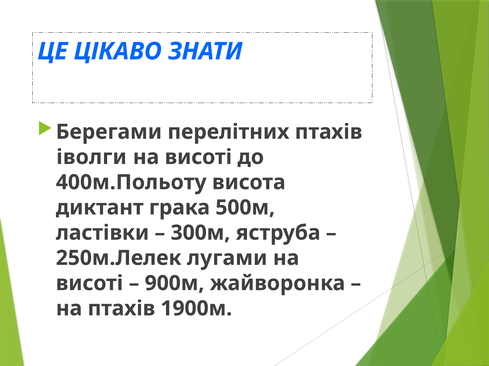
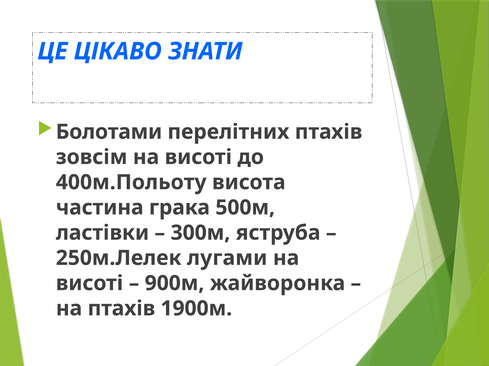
Берегами: Берегами -> Болотами
іволги: іволги -> зовсім
диктант: диктант -> частина
